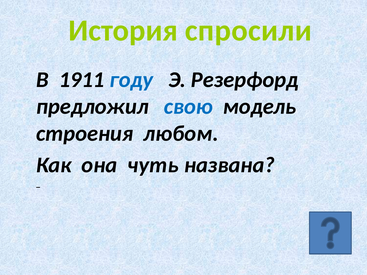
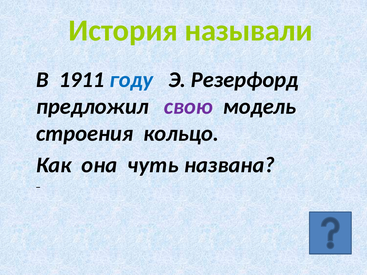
спросили: спросили -> называли
свою colour: blue -> purple
любом: любом -> кольцо
